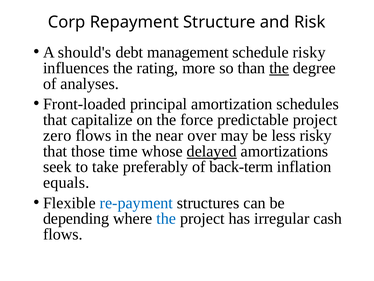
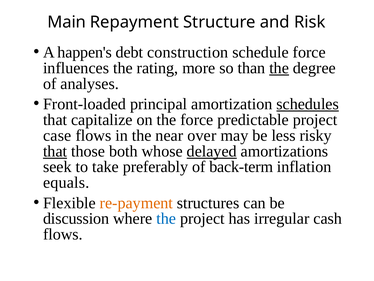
Corp: Corp -> Main
should's: should's -> happen's
management: management -> construction
schedule risky: risky -> force
schedules underline: none -> present
zero: zero -> case
that at (55, 151) underline: none -> present
time: time -> both
re-payment colour: blue -> orange
depending: depending -> discussion
